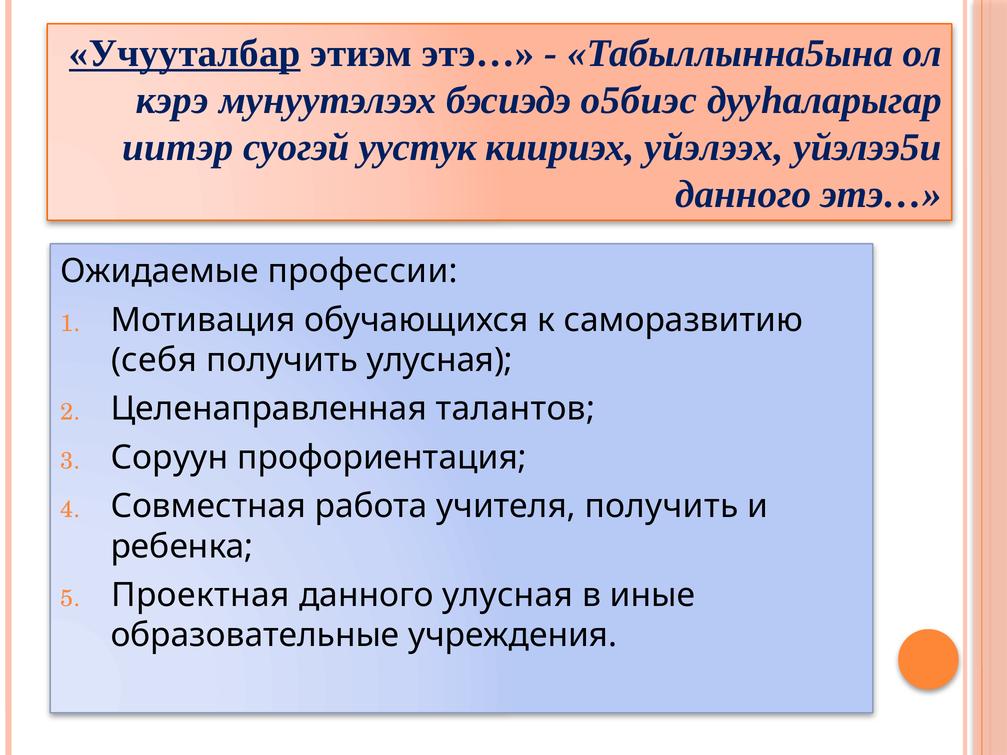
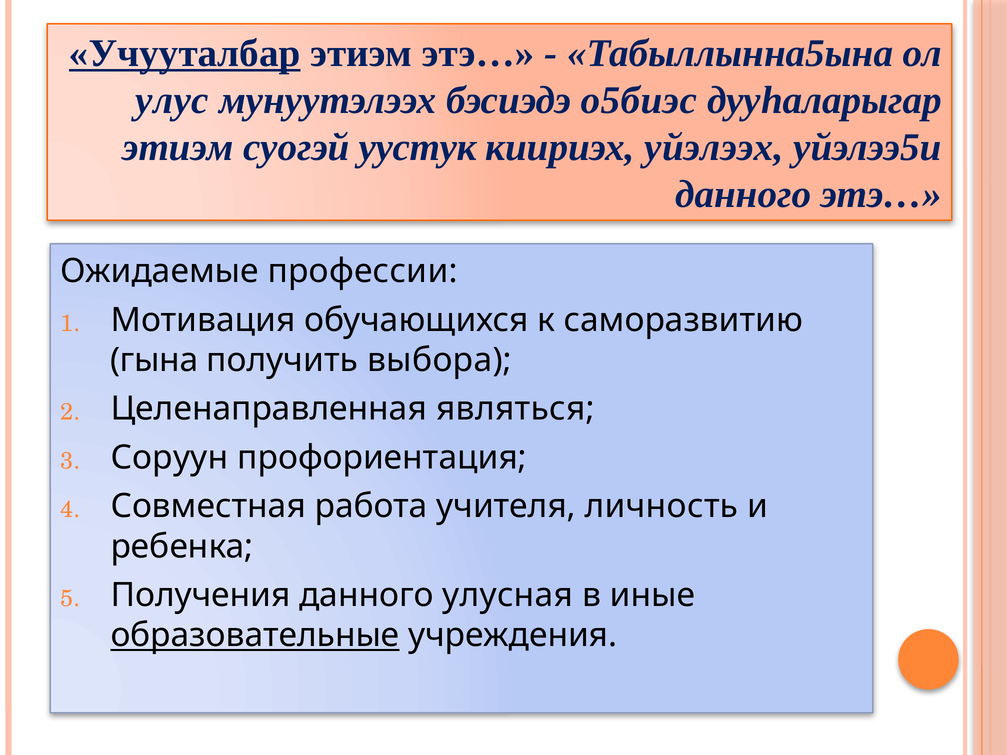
кэрэ: кэрэ -> улус
иитэр at (178, 147): иитэр -> этиэм
себя: себя -> гына
получить улусная: улусная -> выбора
талантов: талантов -> являться
учителя получить: получить -> личность
Проектная: Проектная -> Получения
образовательные underline: none -> present
